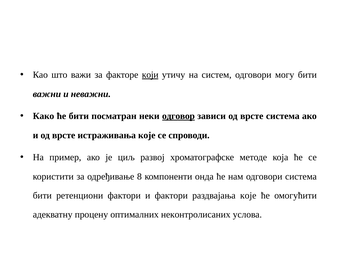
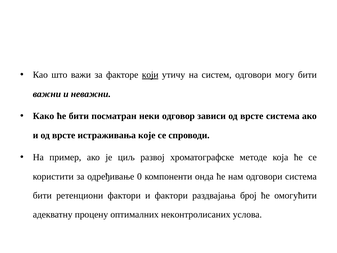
одговор underline: present -> none
8: 8 -> 0
раздвајања које: које -> број
